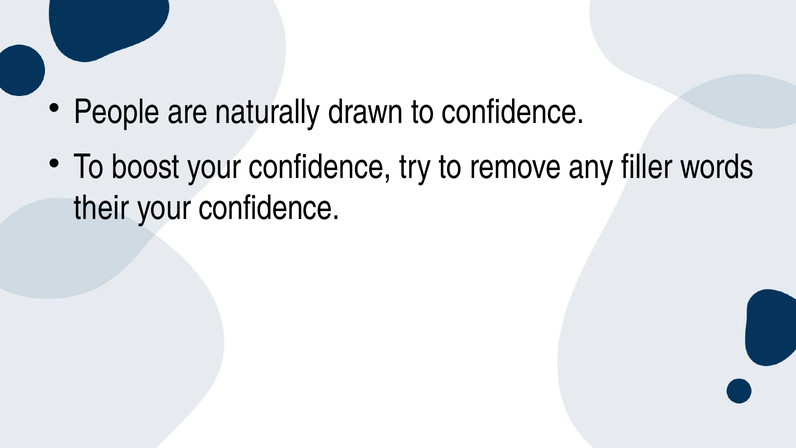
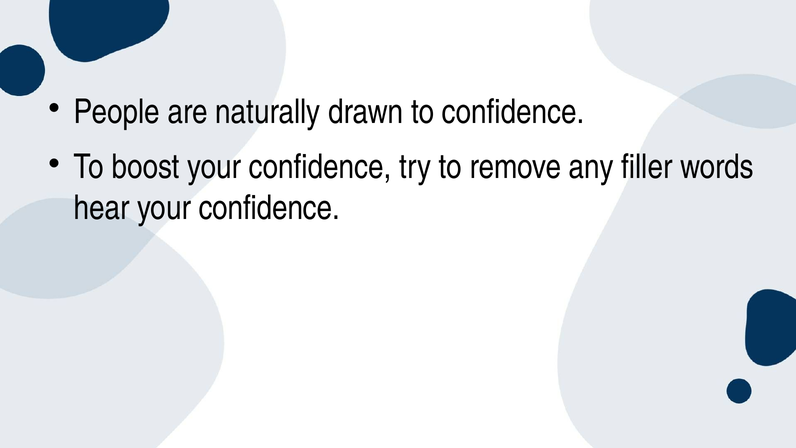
their: their -> hear
